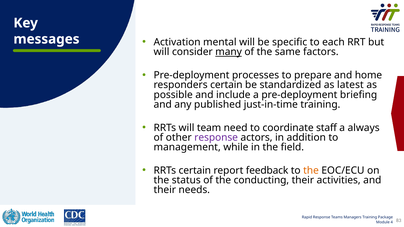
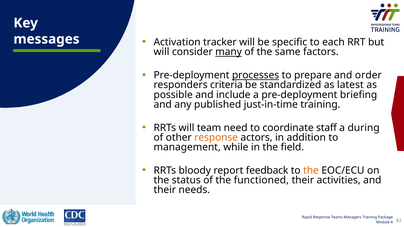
mental: mental -> tracker
processes underline: none -> present
home: home -> order
responders certain: certain -> criteria
always: always -> during
response at (216, 138) colour: purple -> orange
RRTs certain: certain -> bloody
conducting: conducting -> functioned
